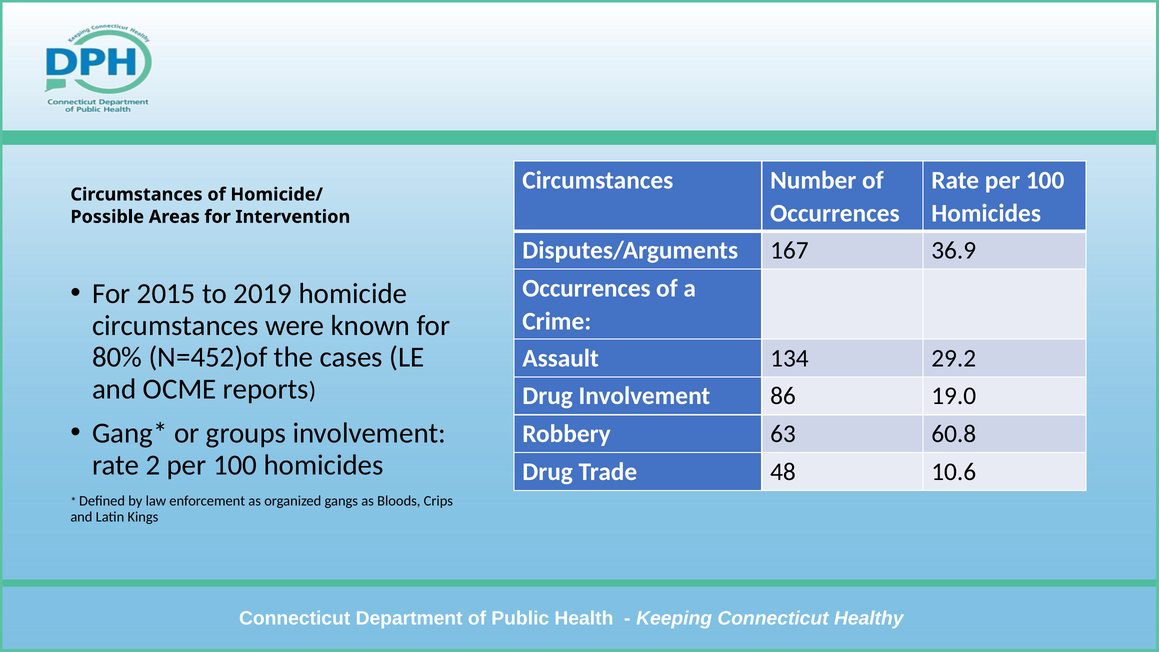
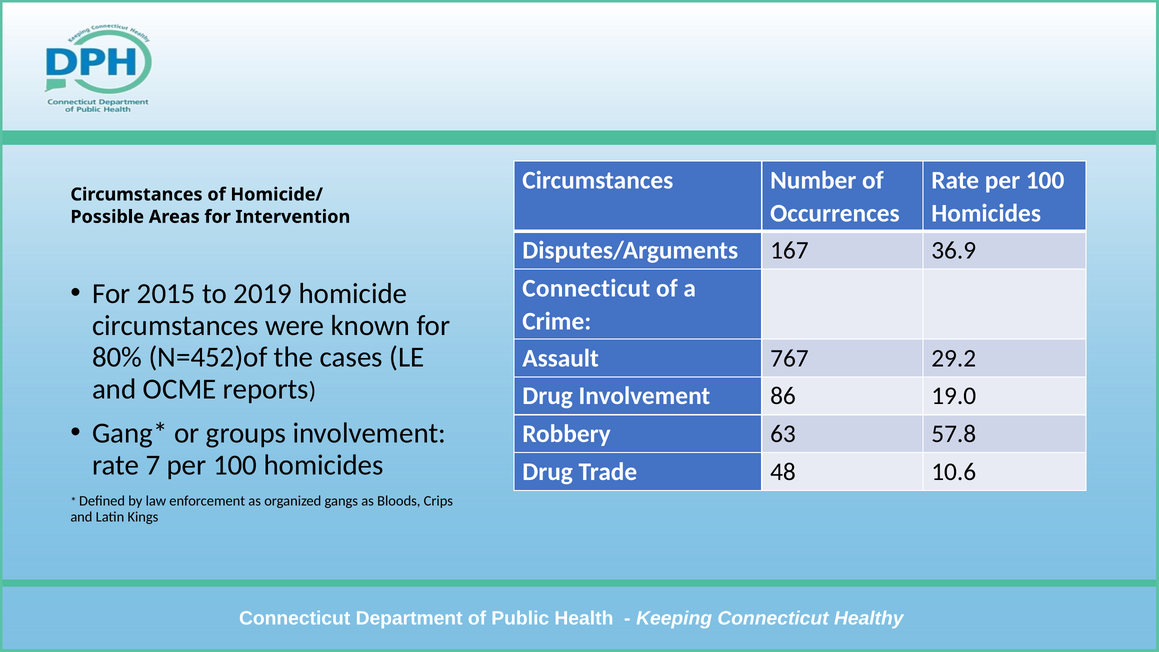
Occurrences at (586, 288): Occurrences -> Connecticut
134: 134 -> 767
60.8: 60.8 -> 57.8
2: 2 -> 7
